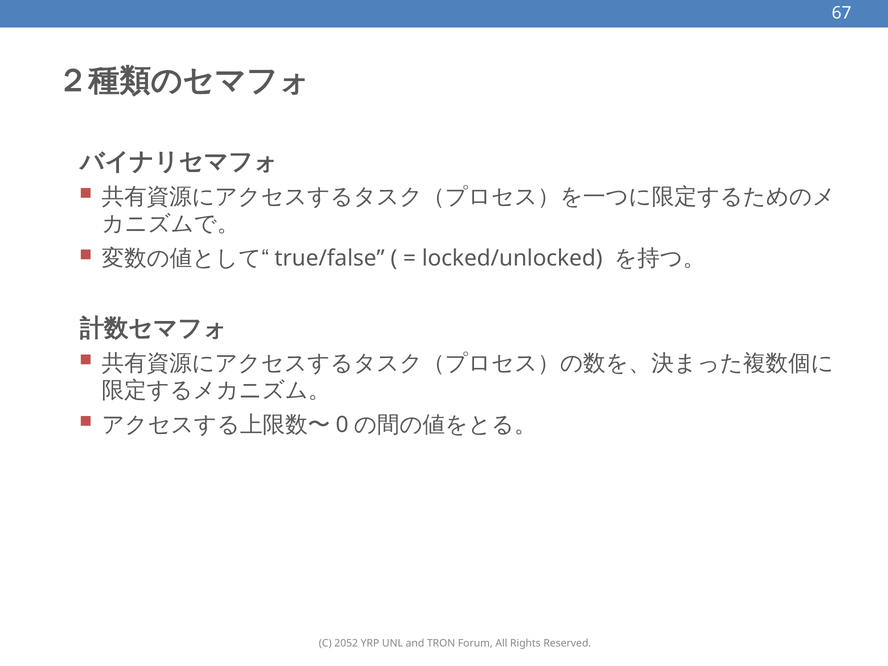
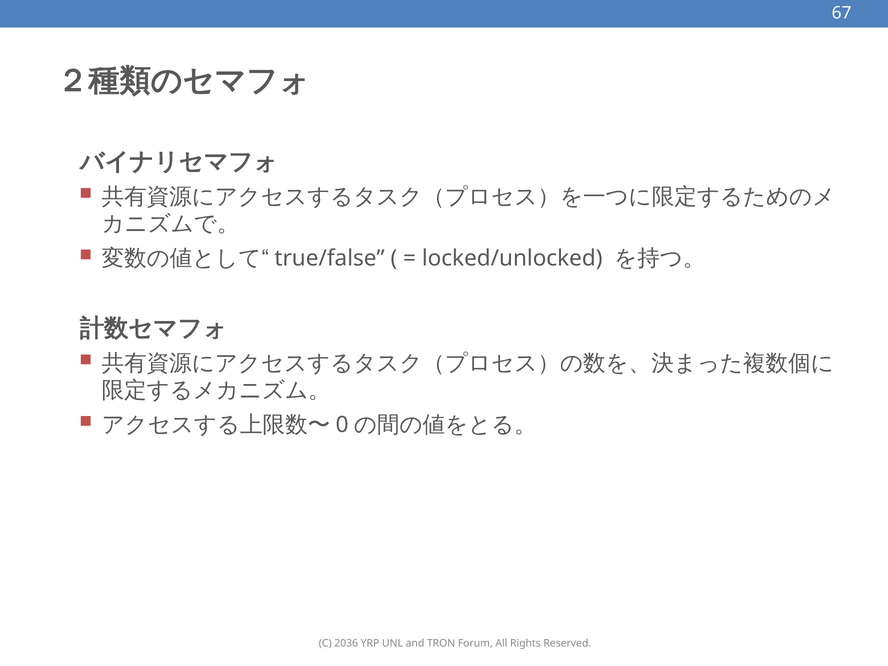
2052: 2052 -> 2036
